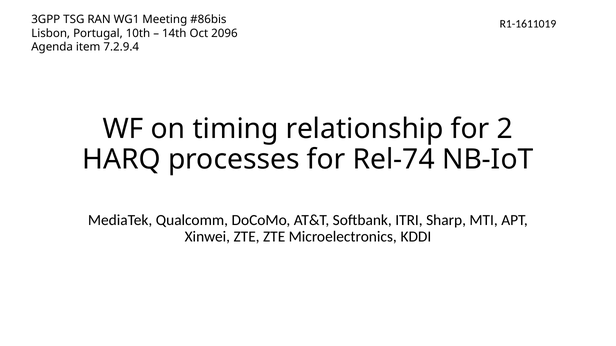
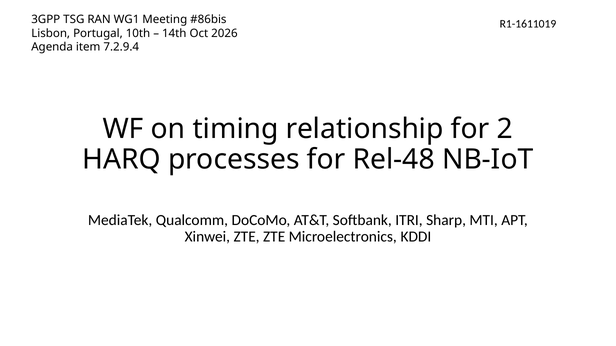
2096: 2096 -> 2026
Rel-74: Rel-74 -> Rel-48
